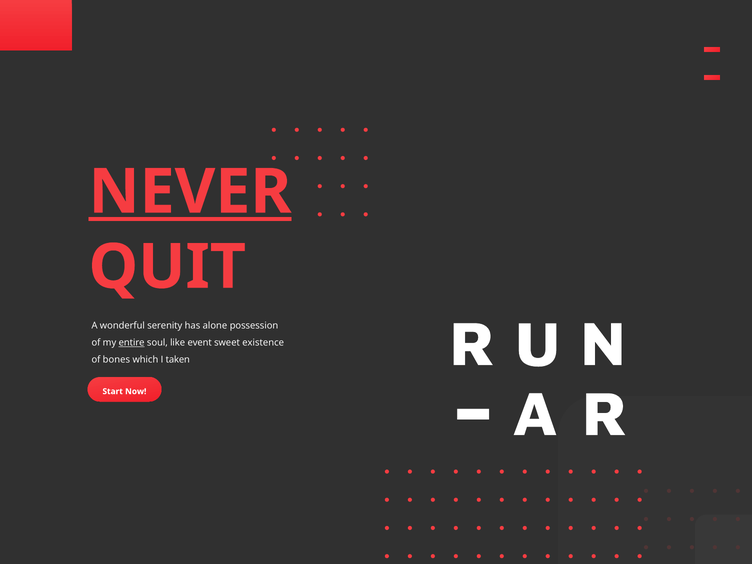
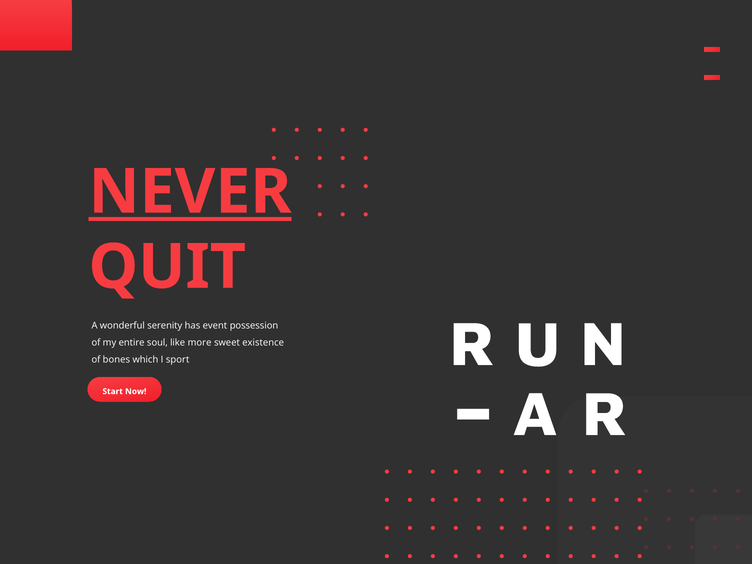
alone: alone -> event
entire underline: present -> none
event: event -> more
taken: taken -> sport
